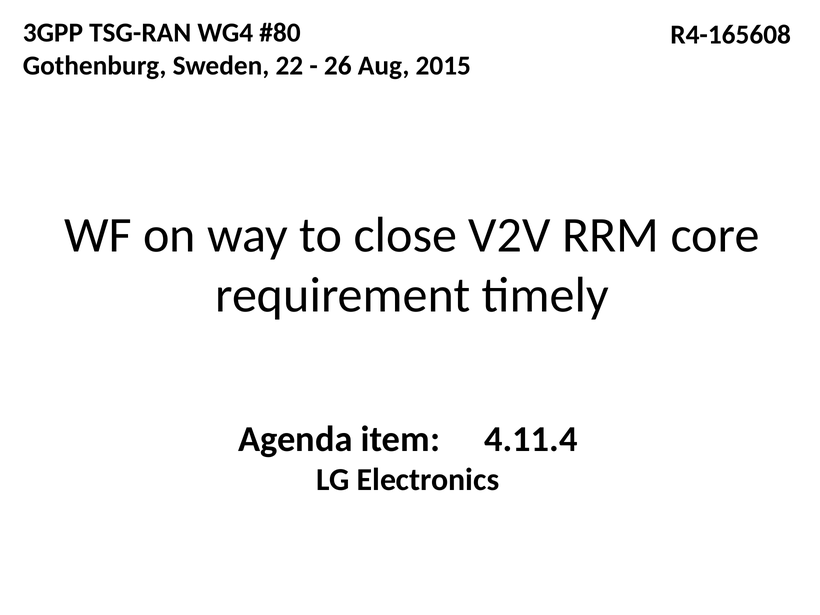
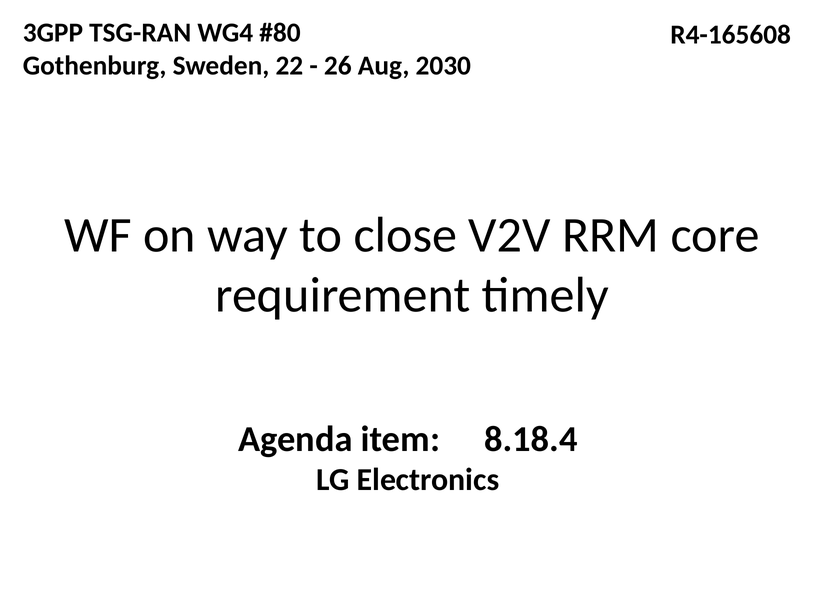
2015: 2015 -> 2030
4.11.4: 4.11.4 -> 8.18.4
